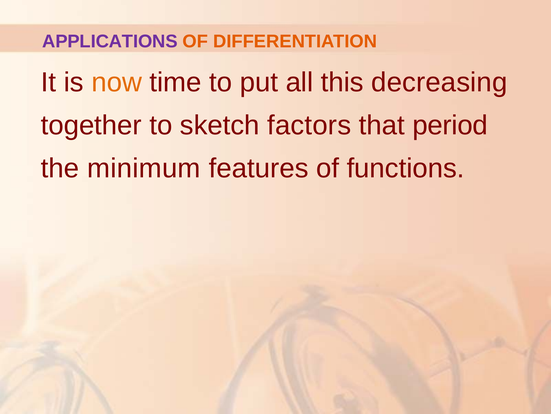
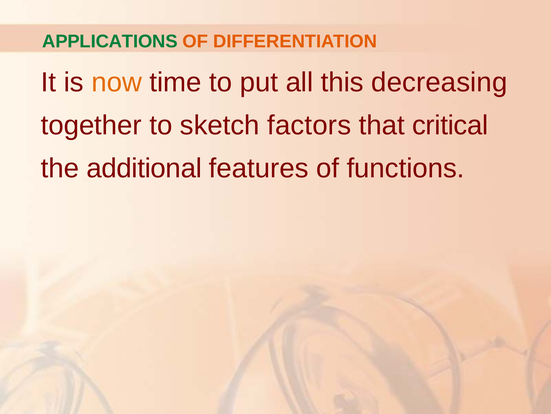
APPLICATIONS colour: purple -> green
period: period -> critical
minimum: minimum -> additional
